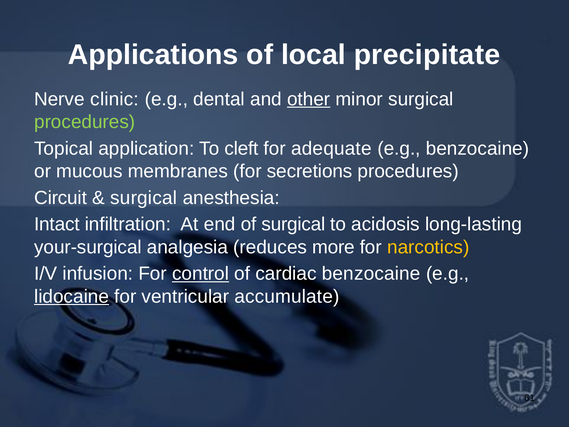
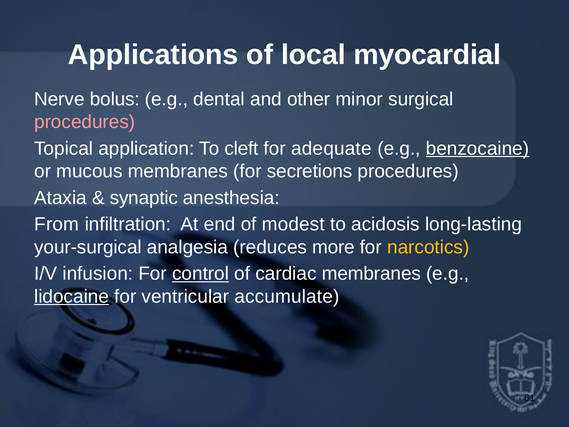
precipitate: precipitate -> myocardial
clinic: clinic -> bolus
other underline: present -> none
procedures at (85, 122) colour: light green -> pink
benzocaine at (478, 148) underline: none -> present
Circuit: Circuit -> Ataxia
surgical at (144, 198): surgical -> synaptic
Intact: Intact -> From
of surgical: surgical -> modest
cardiac benzocaine: benzocaine -> membranes
